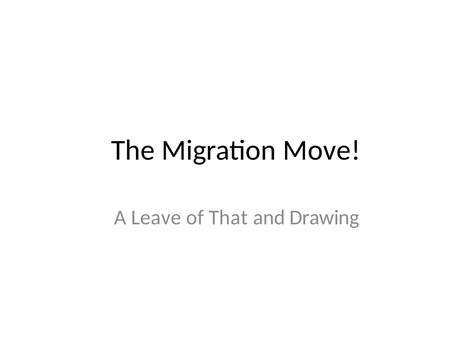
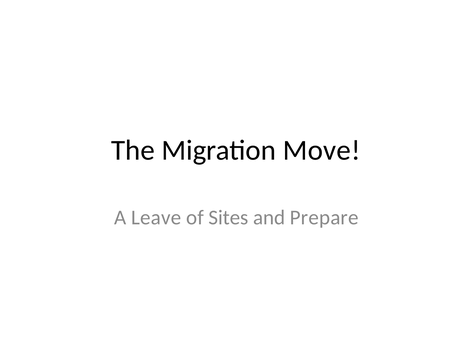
That: That -> Sites
Drawing: Drawing -> Prepare
